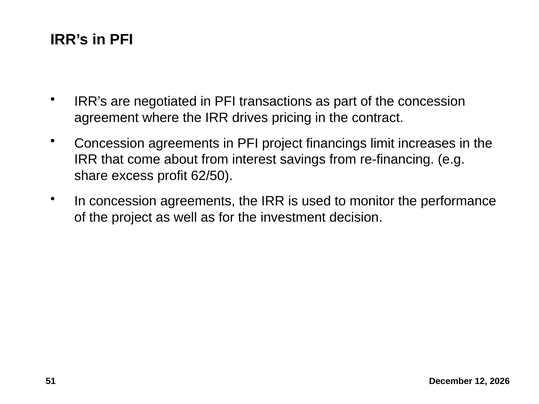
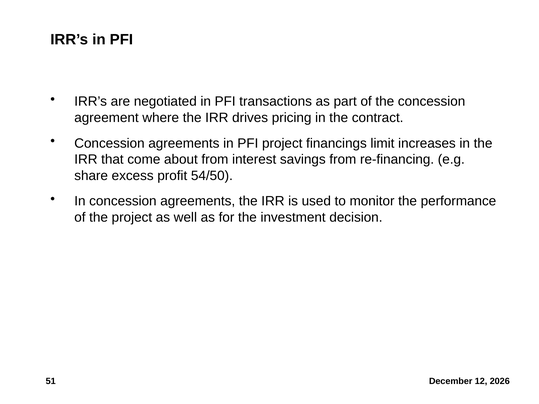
62/50: 62/50 -> 54/50
